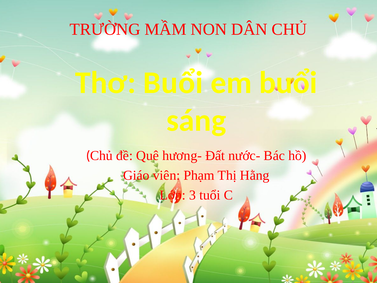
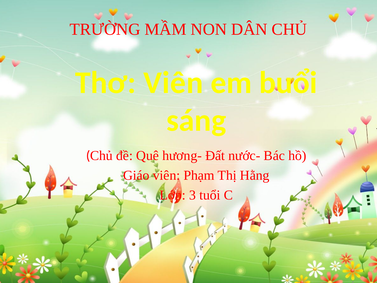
Thơ Buổi: Buổi -> Viên
